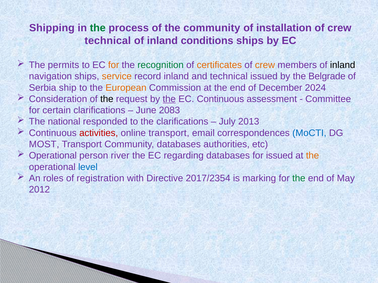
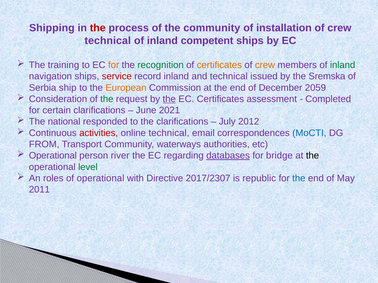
the at (98, 28) colour: green -> red
conditions: conditions -> competent
permits: permits -> training
inland at (343, 65) colour: black -> green
service colour: orange -> red
Belgrade: Belgrade -> Sremska
2024: 2024 -> 2059
the at (107, 99) colour: black -> green
EC Continuous: Continuous -> Certificates
Committee: Committee -> Completed
2083: 2083 -> 2021
2013: 2013 -> 2012
online transport: transport -> technical
MOST: MOST -> FROM
Community databases: databases -> waterways
databases at (228, 156) underline: none -> present
for issued: issued -> bridge
the at (313, 156) colour: orange -> black
level colour: blue -> green
of registration: registration -> operational
2017/2354: 2017/2354 -> 2017/2307
marking: marking -> republic
the at (299, 179) colour: green -> blue
2012: 2012 -> 2011
